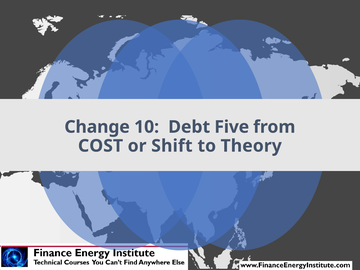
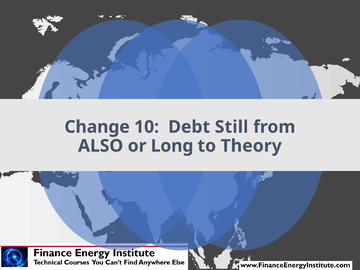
Five: Five -> Still
COST: COST -> ALSO
Shift: Shift -> Long
